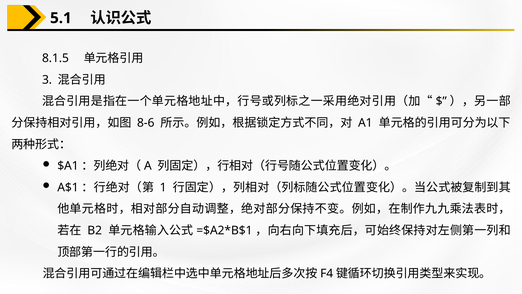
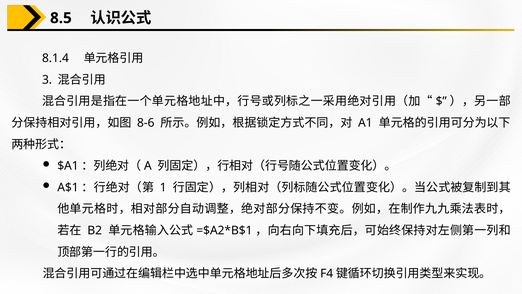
5.1: 5.1 -> 8.5
8.1.5: 8.1.5 -> 8.1.4
